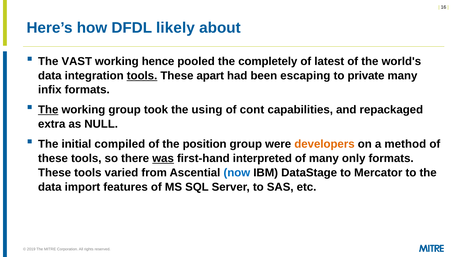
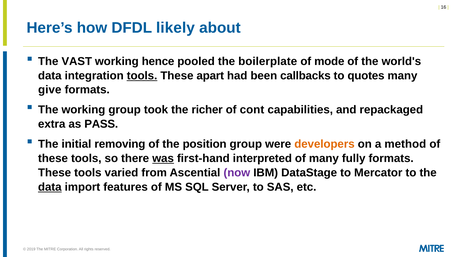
completely: completely -> boilerplate
latest: latest -> mode
escaping: escaping -> callbacks
private: private -> quotes
infix: infix -> give
The at (48, 110) underline: present -> none
using: using -> richer
NULL: NULL -> PASS
compiled: compiled -> removing
only: only -> fully
now colour: blue -> purple
data at (50, 187) underline: none -> present
